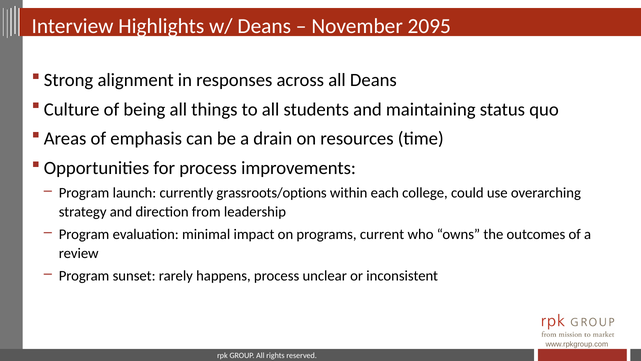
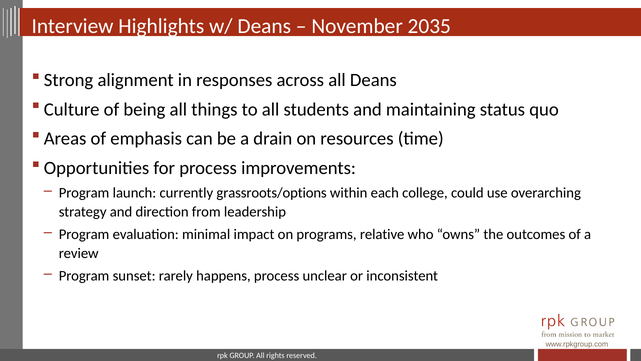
2095: 2095 -> 2035
current: current -> relative
